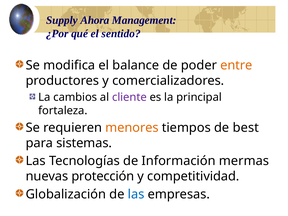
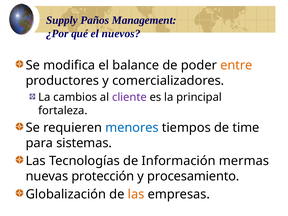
Ahora: Ahora -> Paños
sentido: sentido -> nuevos
menores colour: orange -> blue
best: best -> time
competitividad: competitividad -> procesamiento
las at (136, 194) colour: blue -> orange
